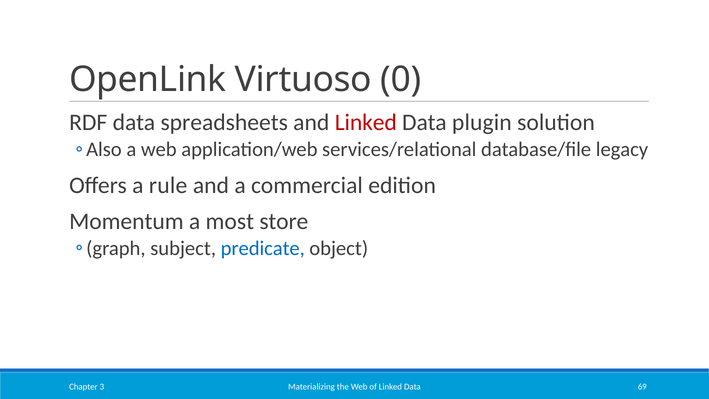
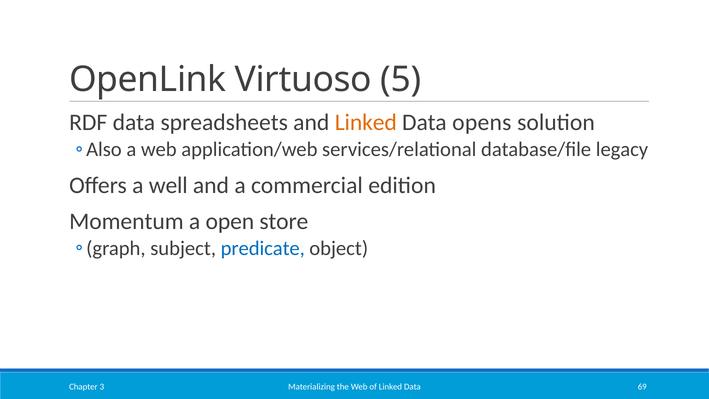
0: 0 -> 5
Linked at (366, 123) colour: red -> orange
plugin: plugin -> opens
rule: rule -> well
most: most -> open
